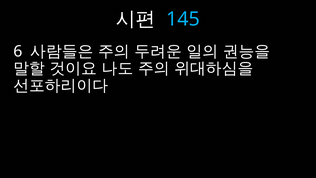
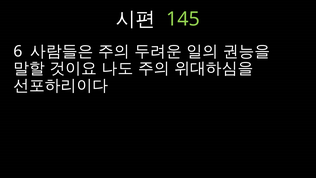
145 colour: light blue -> light green
